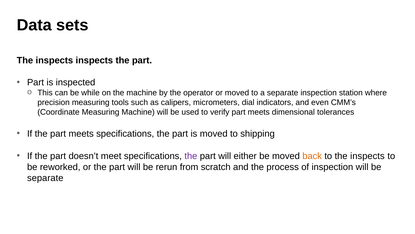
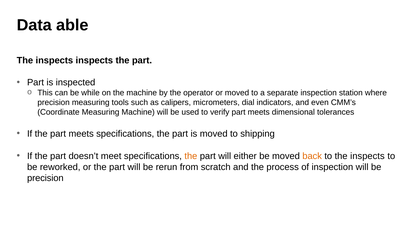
sets: sets -> able
the at (191, 156) colour: purple -> orange
separate at (45, 178): separate -> precision
